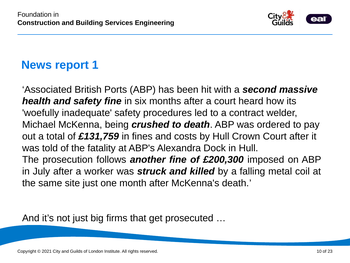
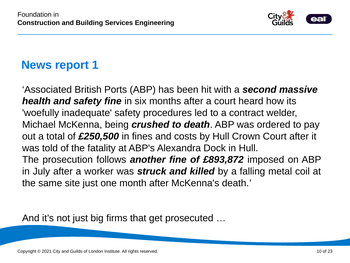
£131,759: £131,759 -> £250,500
£200,300: £200,300 -> £893,872
